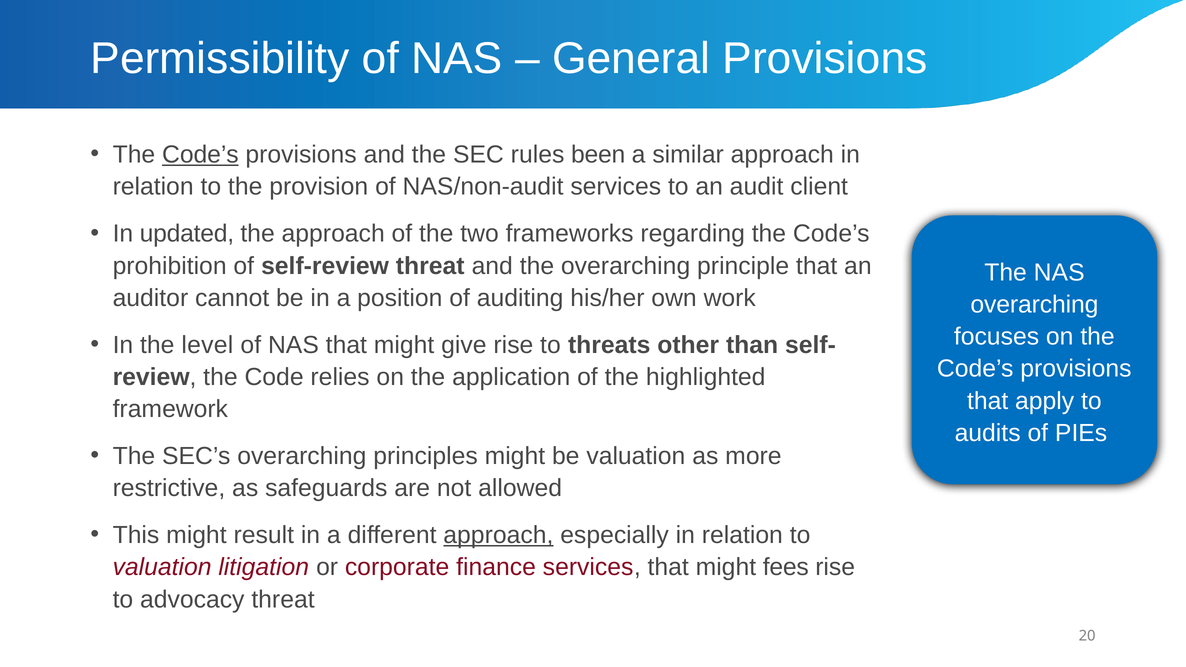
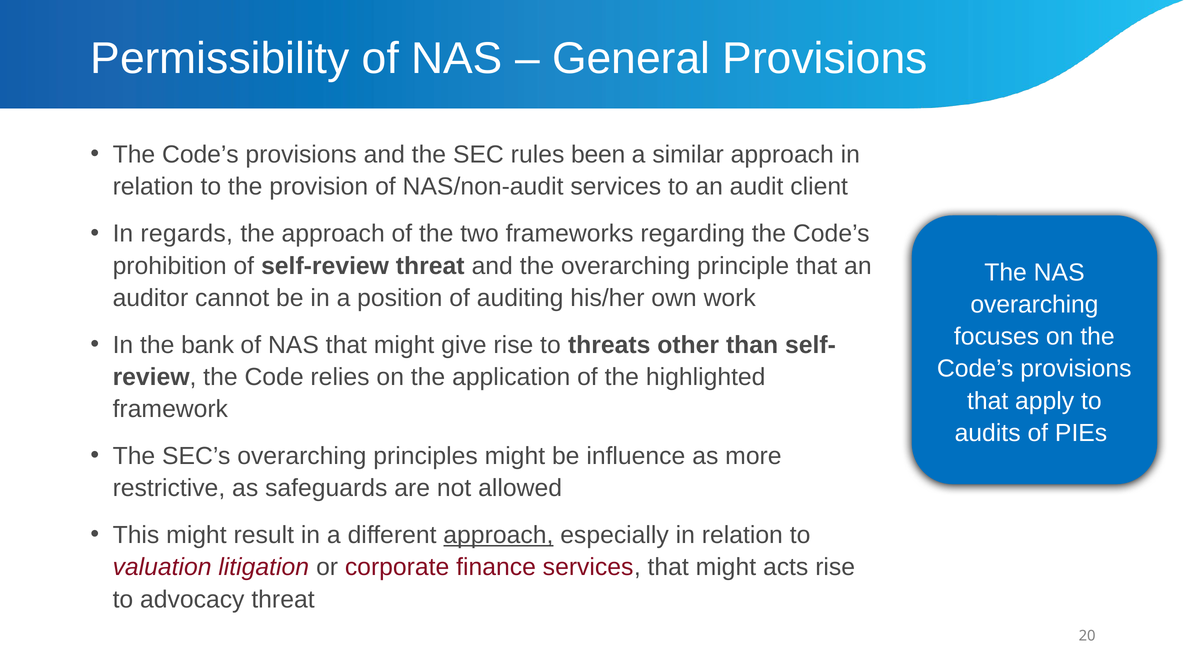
Code’s at (200, 155) underline: present -> none
updated: updated -> regards
level: level -> bank
be valuation: valuation -> influence
fees: fees -> acts
